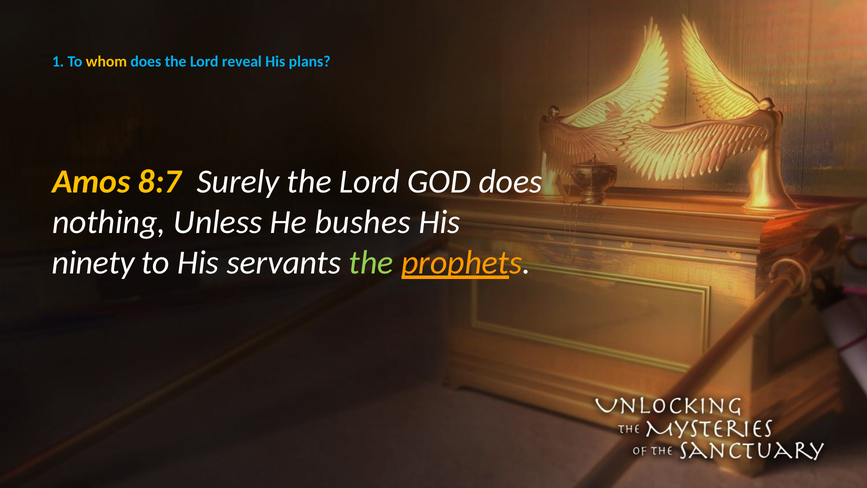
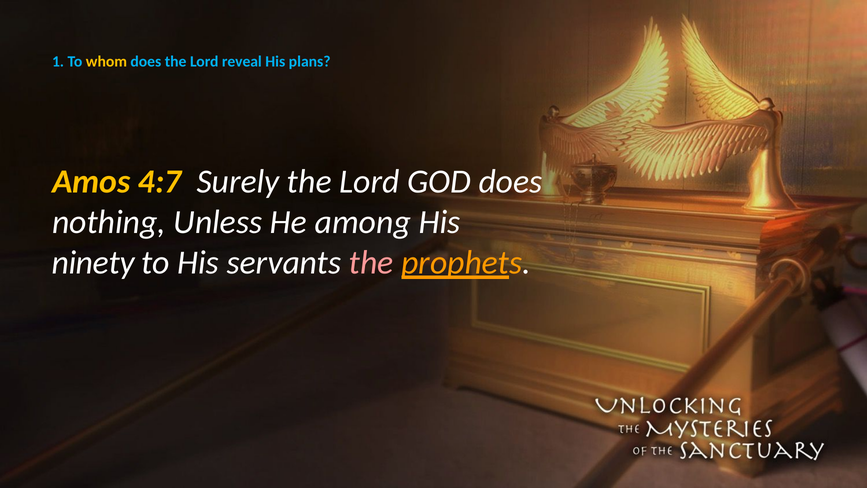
8:7: 8:7 -> 4:7
bushes: bushes -> among
the at (371, 263) colour: light green -> pink
